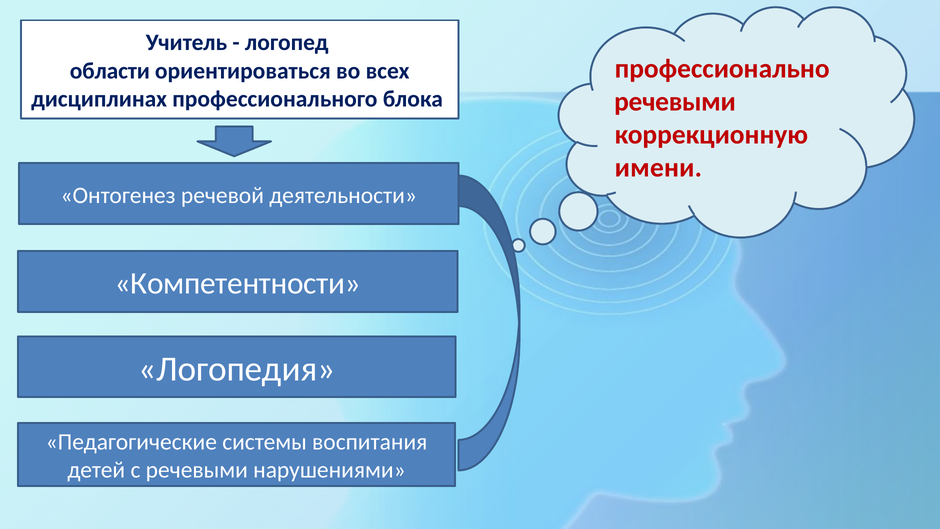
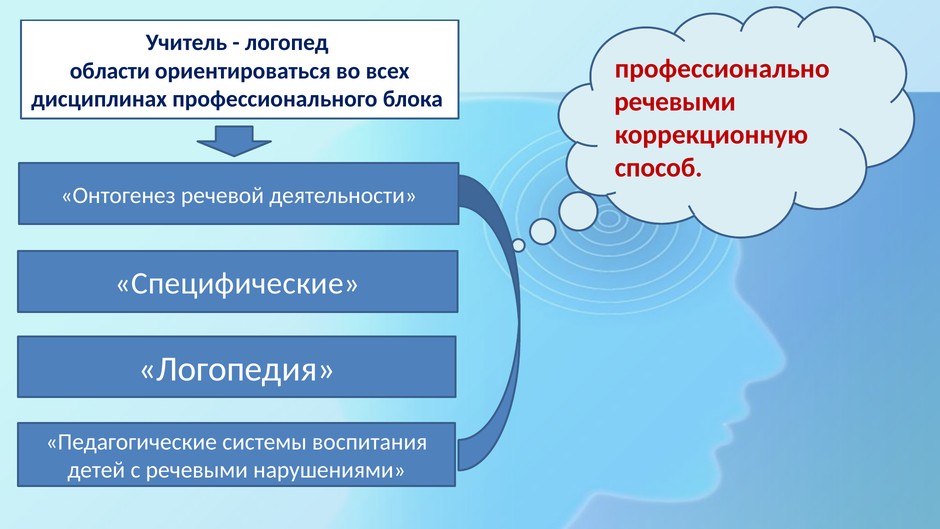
имени: имени -> способ
Компетентности: Компетентности -> Специфические
